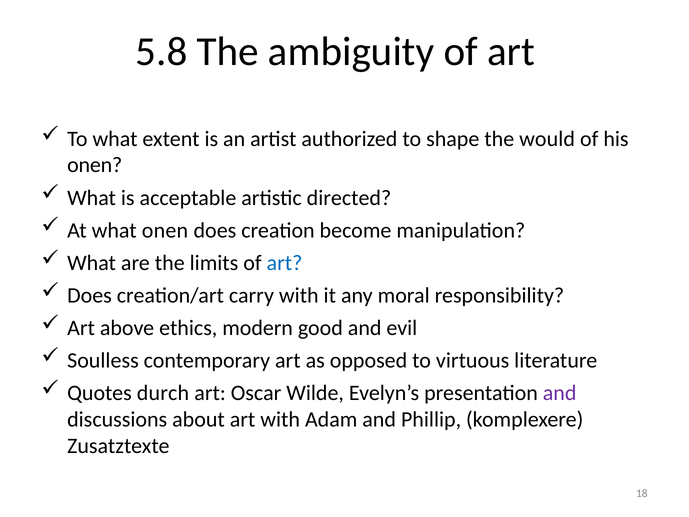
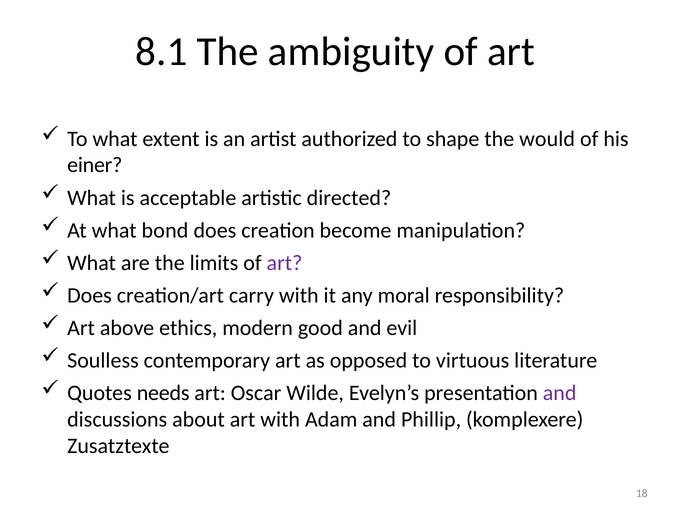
5.8: 5.8 -> 8.1
onen at (95, 165): onen -> einer
what onen: onen -> bond
art at (284, 263) colour: blue -> purple
durch: durch -> needs
